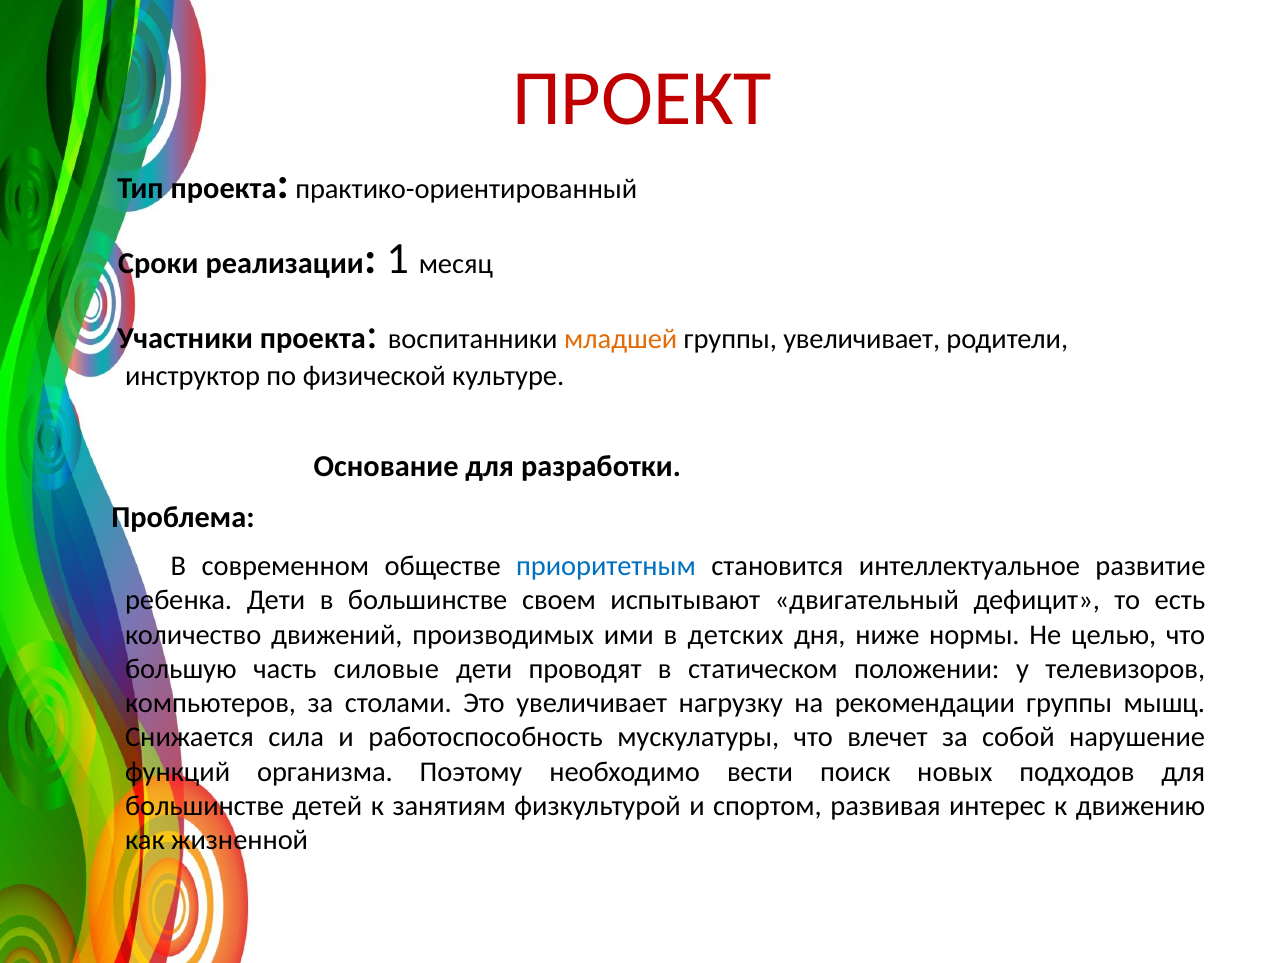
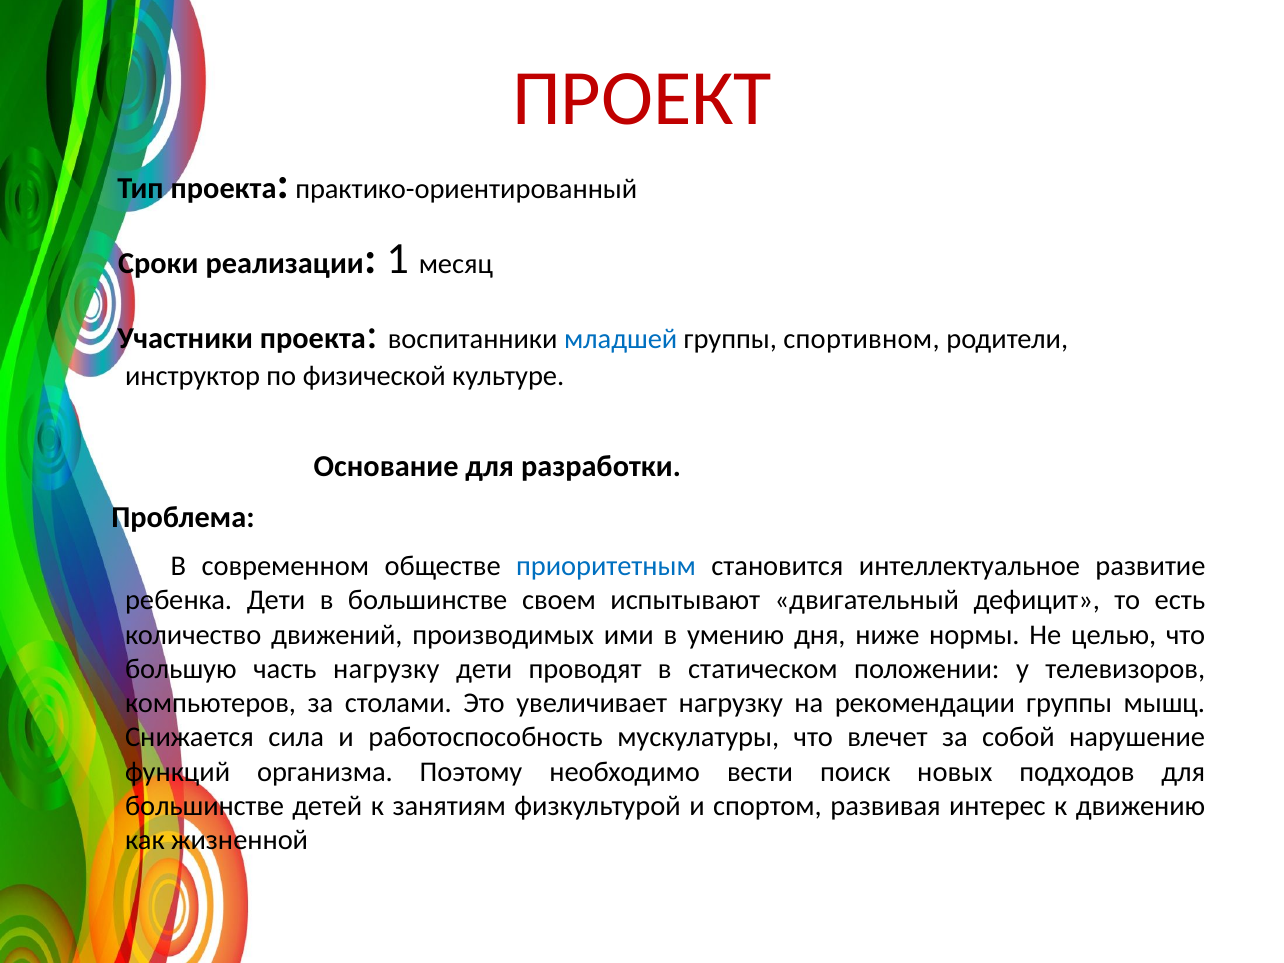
младшей colour: orange -> blue
группы увеличивает: увеличивает -> спортивном
детских: детских -> умению
часть силовые: силовые -> нагрузку
